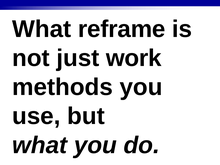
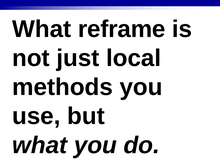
work: work -> local
